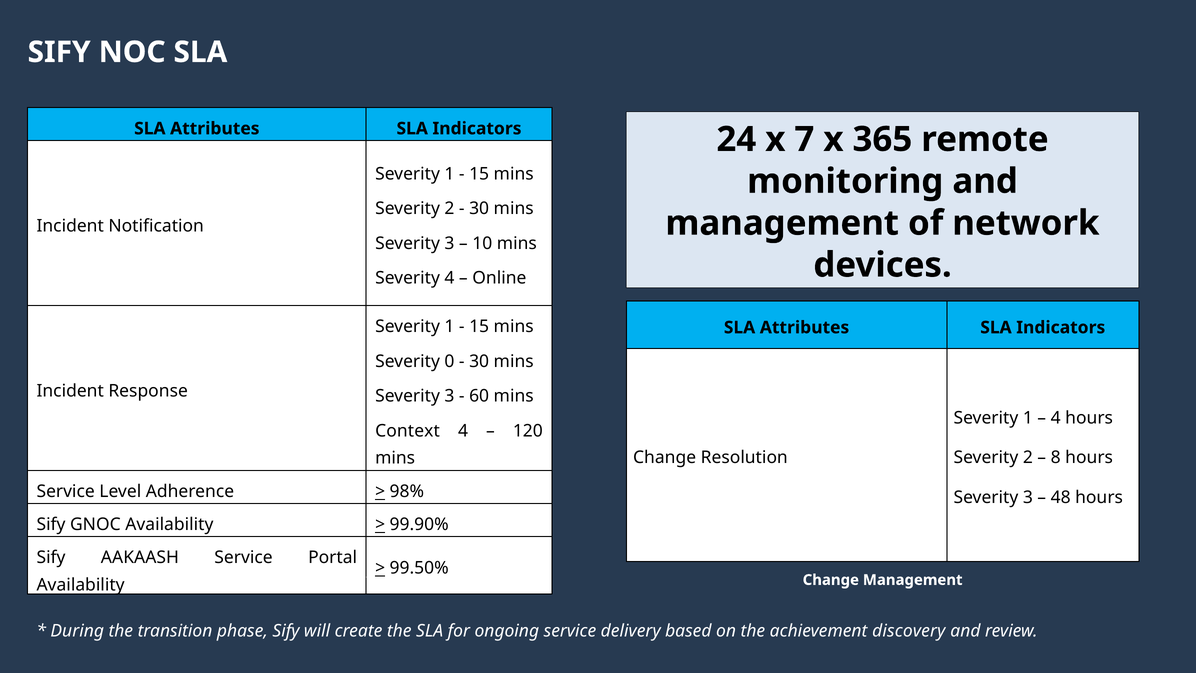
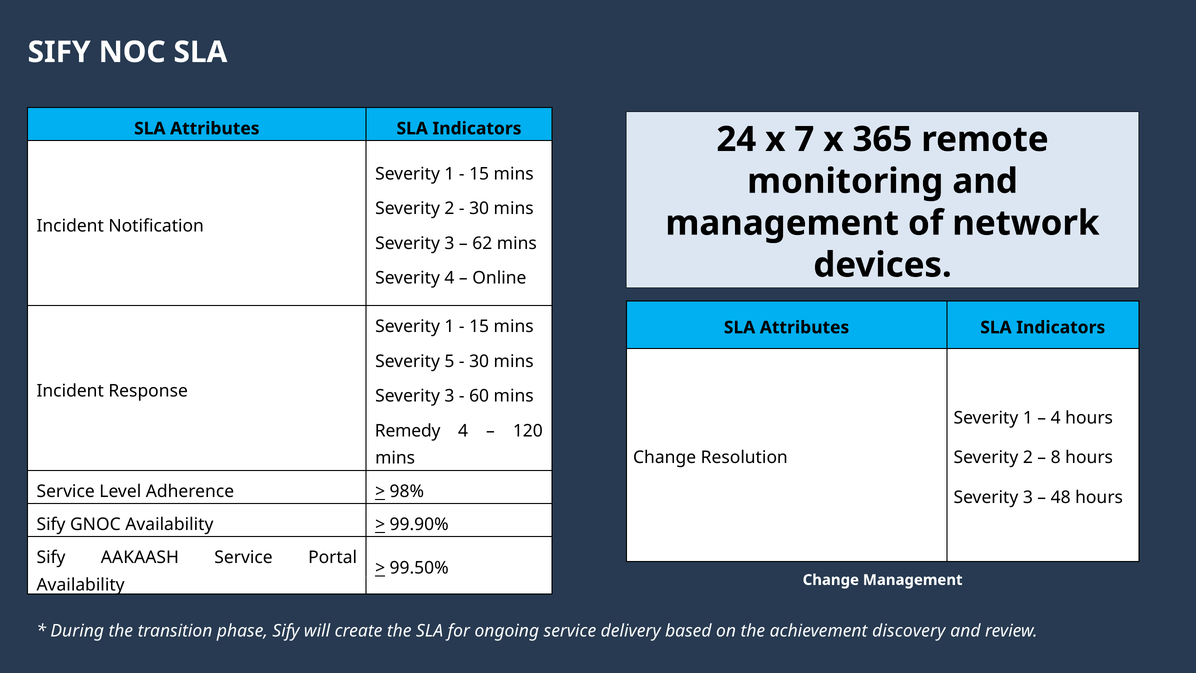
10: 10 -> 62
0: 0 -> 5
Context: Context -> Remedy
